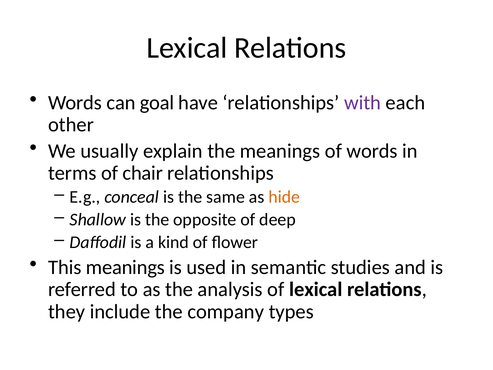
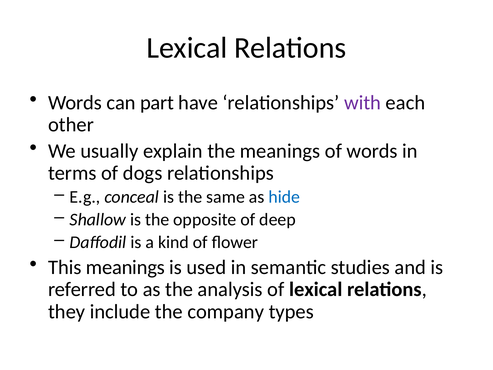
goal: goal -> part
chair: chair -> dogs
hide colour: orange -> blue
